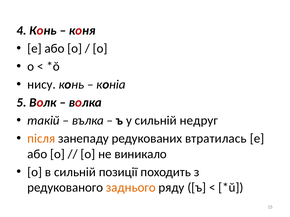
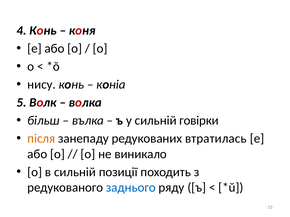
такій: такій -> більш
недруг: недруг -> говірки
заднього colour: orange -> blue
